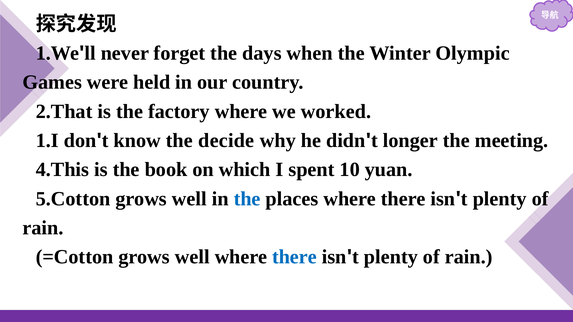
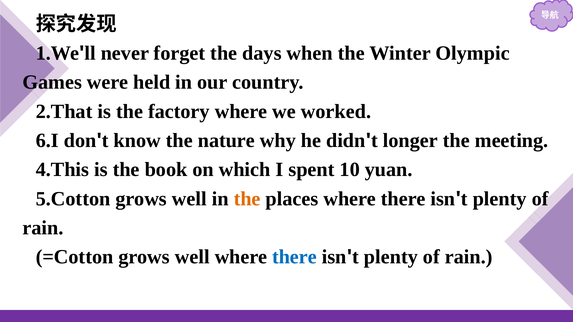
1.I: 1.I -> 6.I
decide: decide -> nature
the at (247, 199) colour: blue -> orange
